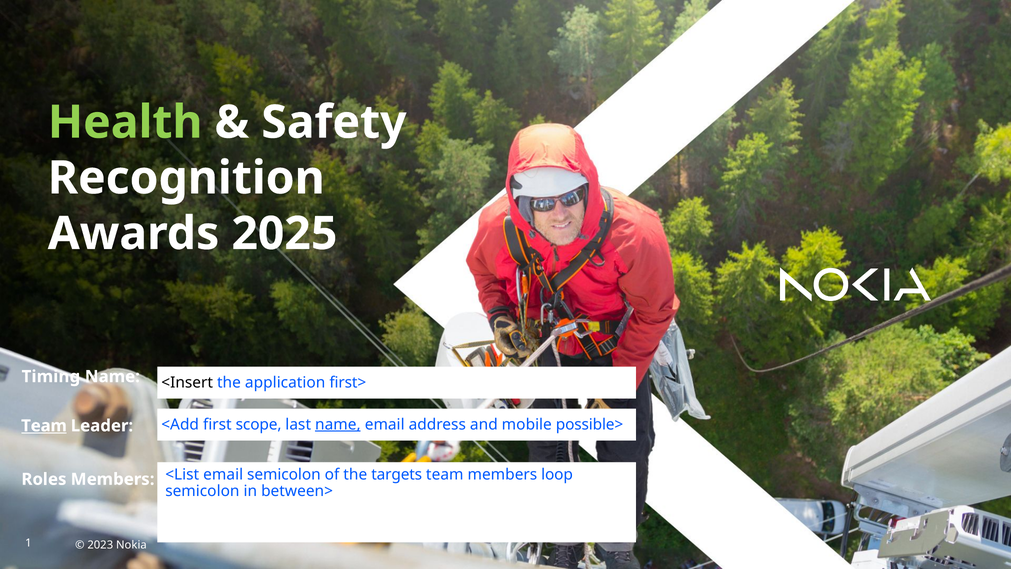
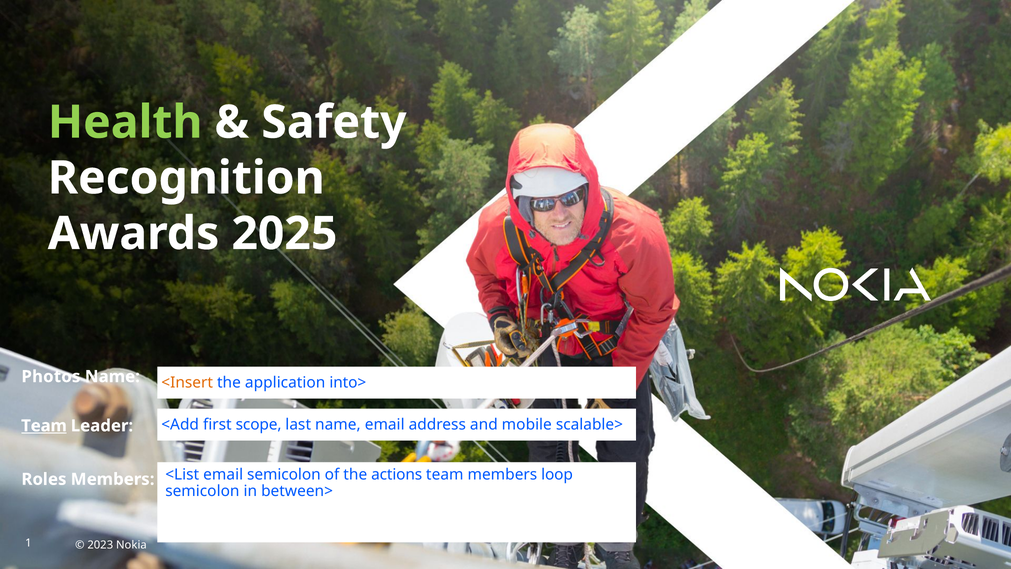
Timing: Timing -> Photos
<Insert colour: black -> orange
first>: first> -> into>
name at (338, 424) underline: present -> none
possible>: possible> -> scalable>
targets: targets -> actions
